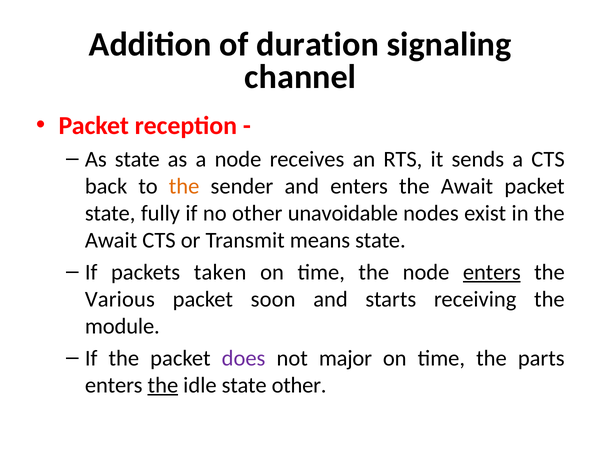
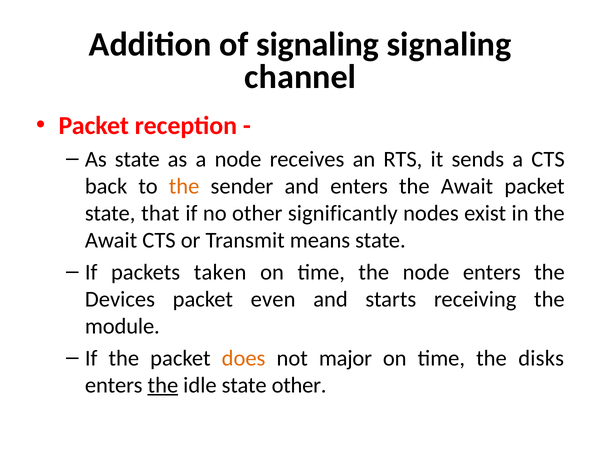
of duration: duration -> signaling
fully: fully -> that
unavoidable: unavoidable -> significantly
enters at (492, 272) underline: present -> none
Various: Various -> Devices
soon: soon -> even
does colour: purple -> orange
parts: parts -> disks
